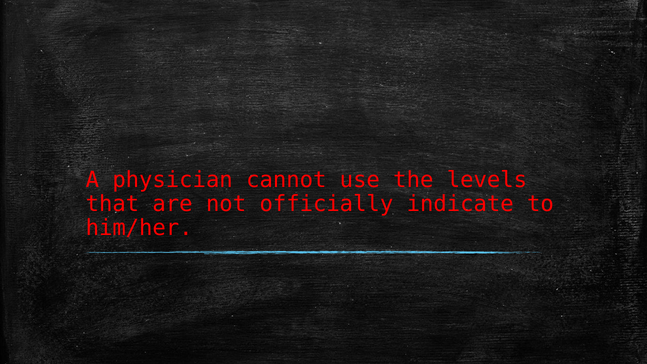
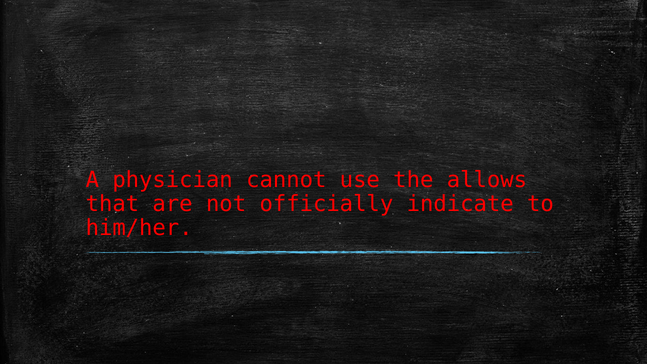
levels: levels -> allows
